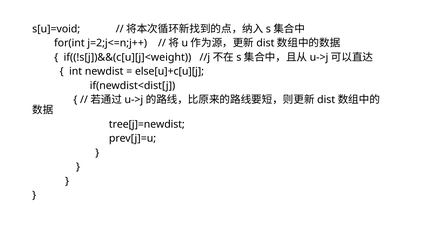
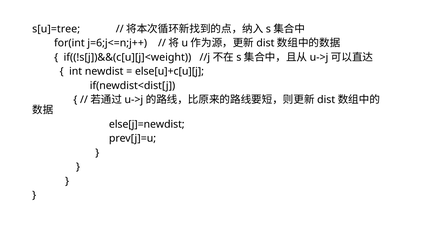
s[u]=void: s[u]=void -> s[u]=tree
j=2;j<=n;j++: j=2;j<=n;j++ -> j=6;j<=n;j++
tree[j]=newdist: tree[j]=newdist -> else[j]=newdist
